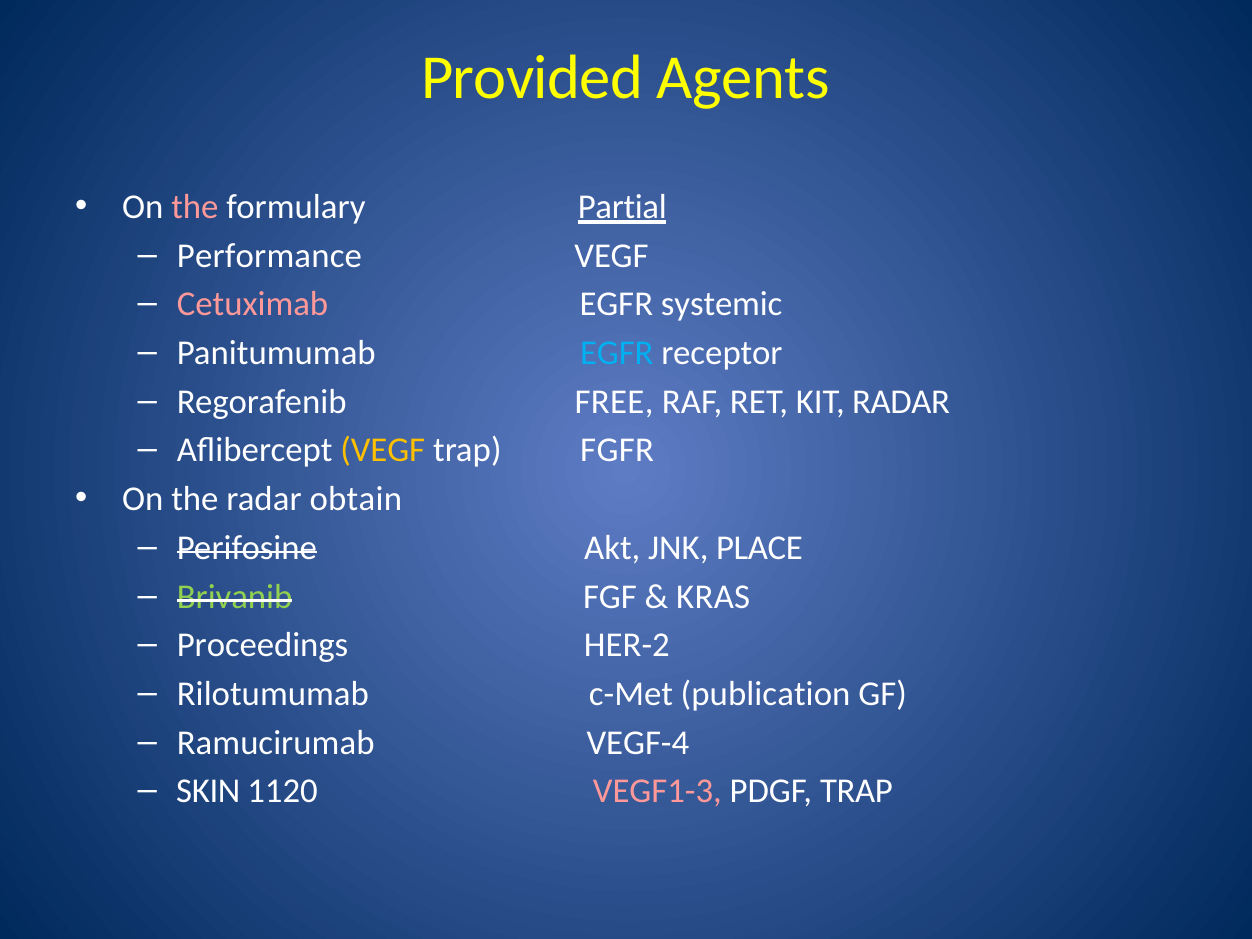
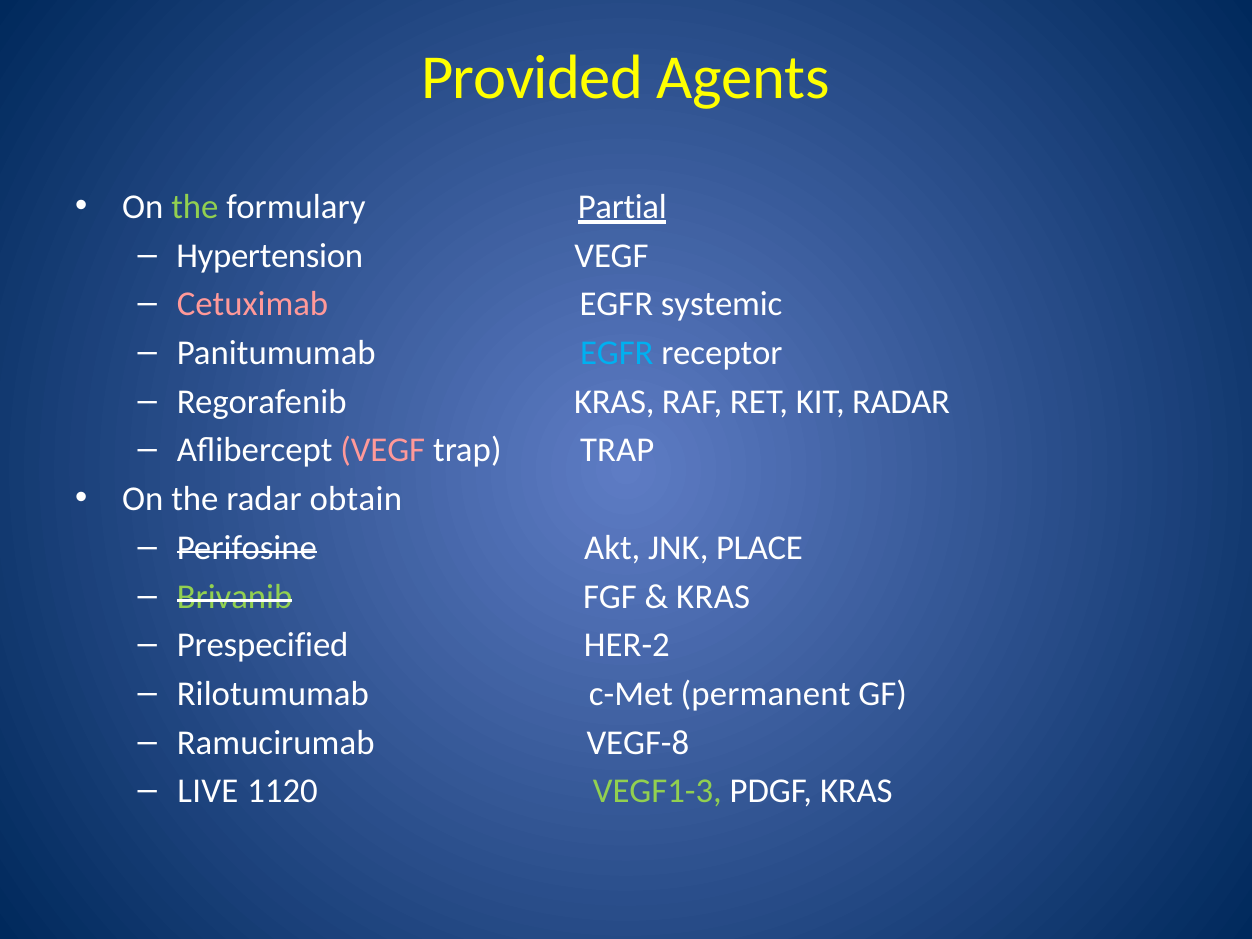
the at (195, 207) colour: pink -> light green
Performance: Performance -> Hypertension
Regorafenib FREE: FREE -> KRAS
VEGF at (383, 450) colour: yellow -> pink
trap FGFR: FGFR -> TRAP
Proceedings: Proceedings -> Prespecified
publication: publication -> permanent
VEGF-4: VEGF-4 -> VEGF-8
SKIN: SKIN -> LIVE
VEGF1-3 colour: pink -> light green
PDGF TRAP: TRAP -> KRAS
